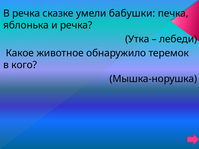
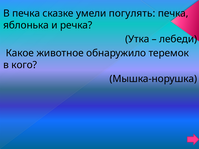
В речка: речка -> печка
бабушки: бабушки -> погулять
